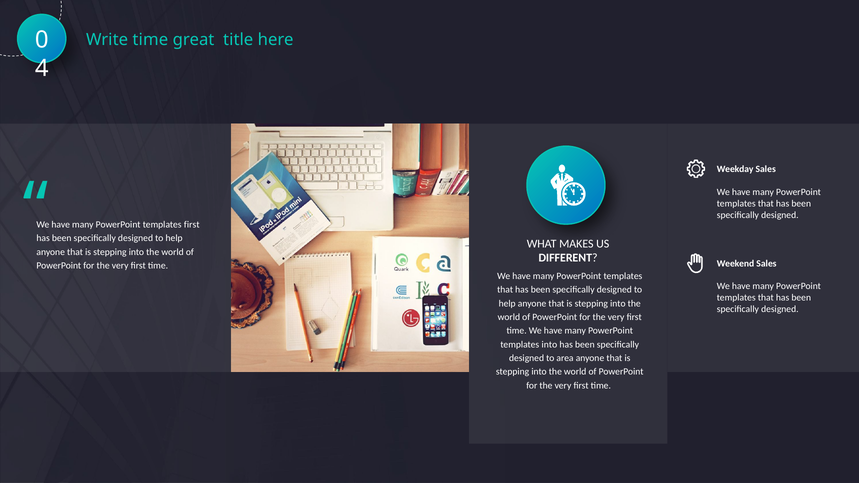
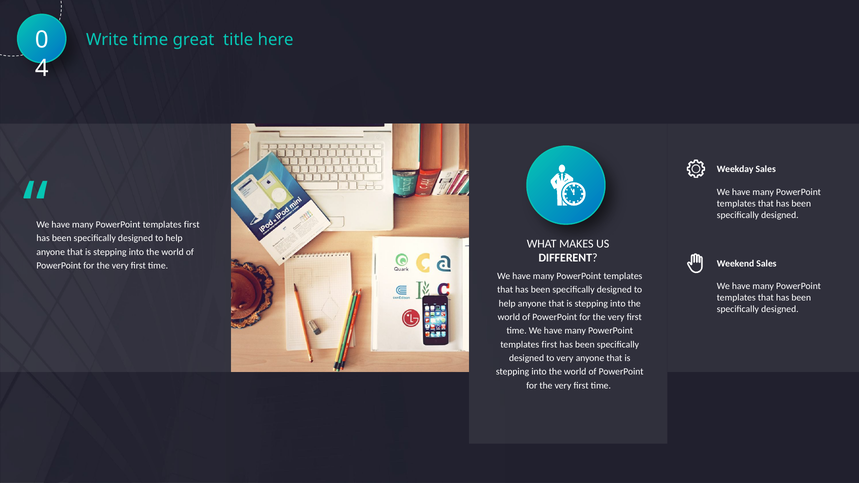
into at (549, 344): into -> first
to area: area -> very
